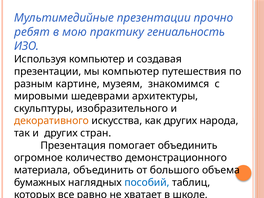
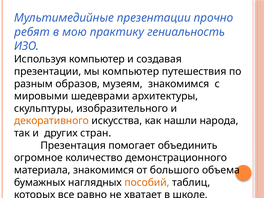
картине: картине -> образов
как других: других -> нашли
материала объединить: объединить -> знакомимся
пособий colour: blue -> orange
